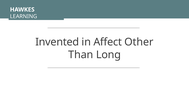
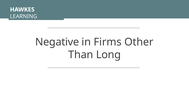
Invented: Invented -> Negative
Affect: Affect -> Firms
